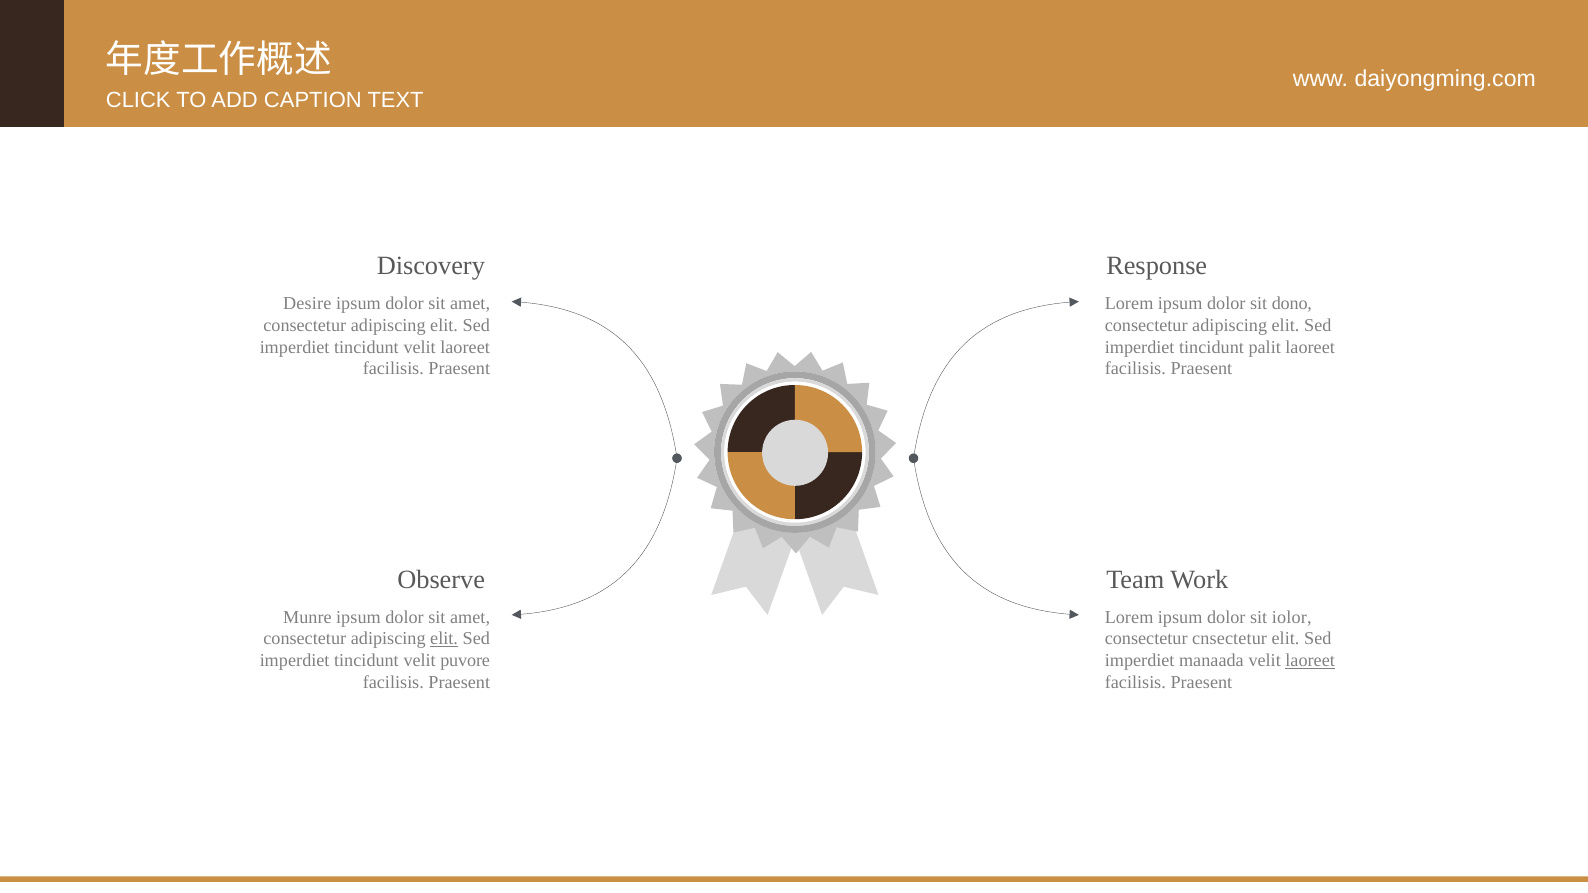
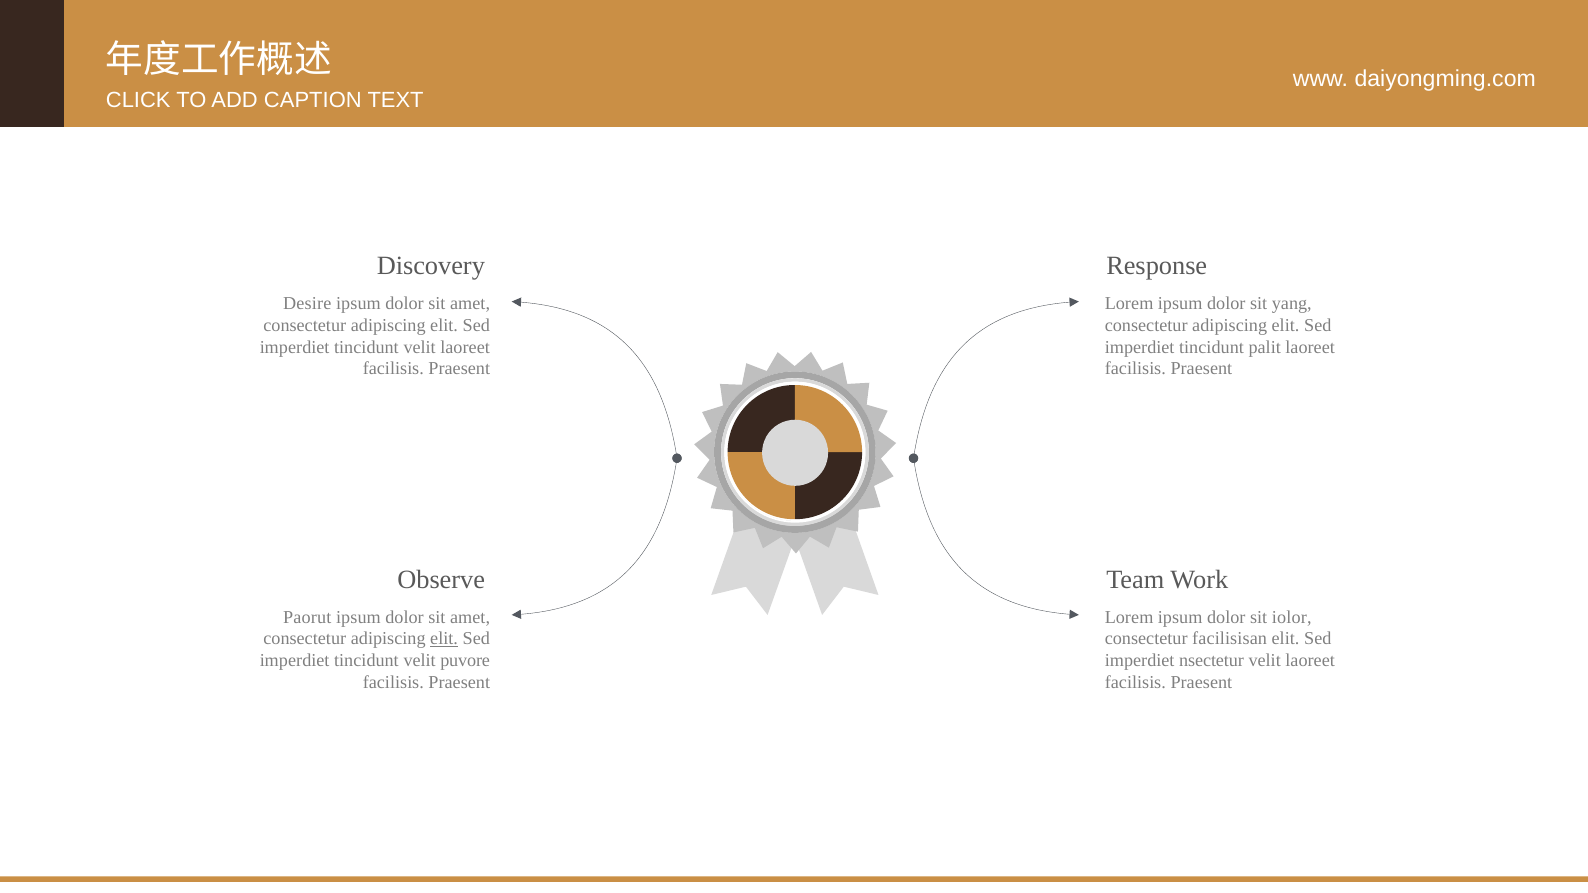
dono: dono -> yang
Munre: Munre -> Paorut
cnsectetur: cnsectetur -> facilisisan
manaada: manaada -> nsectetur
laoreet at (1310, 661) underline: present -> none
